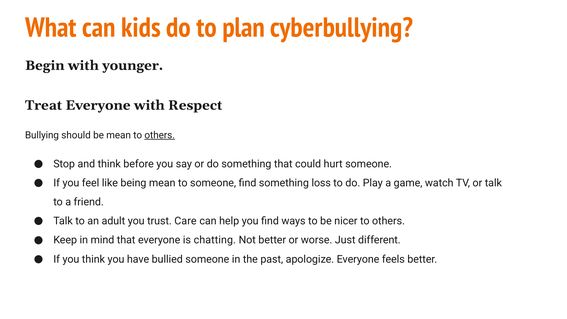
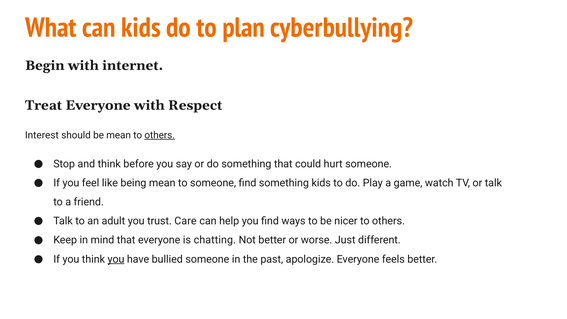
younger: younger -> internet
Bullying: Bullying -> Interest
something loss: loss -> kids
you at (116, 259) underline: none -> present
